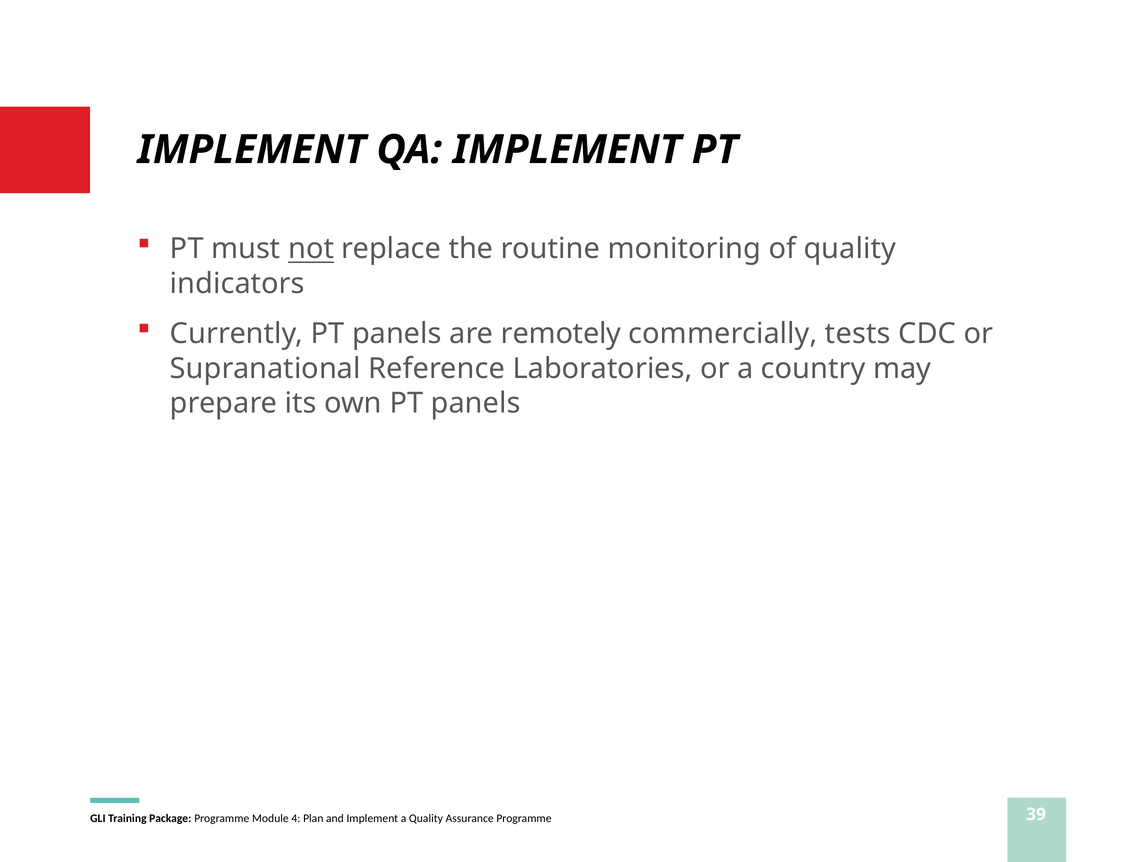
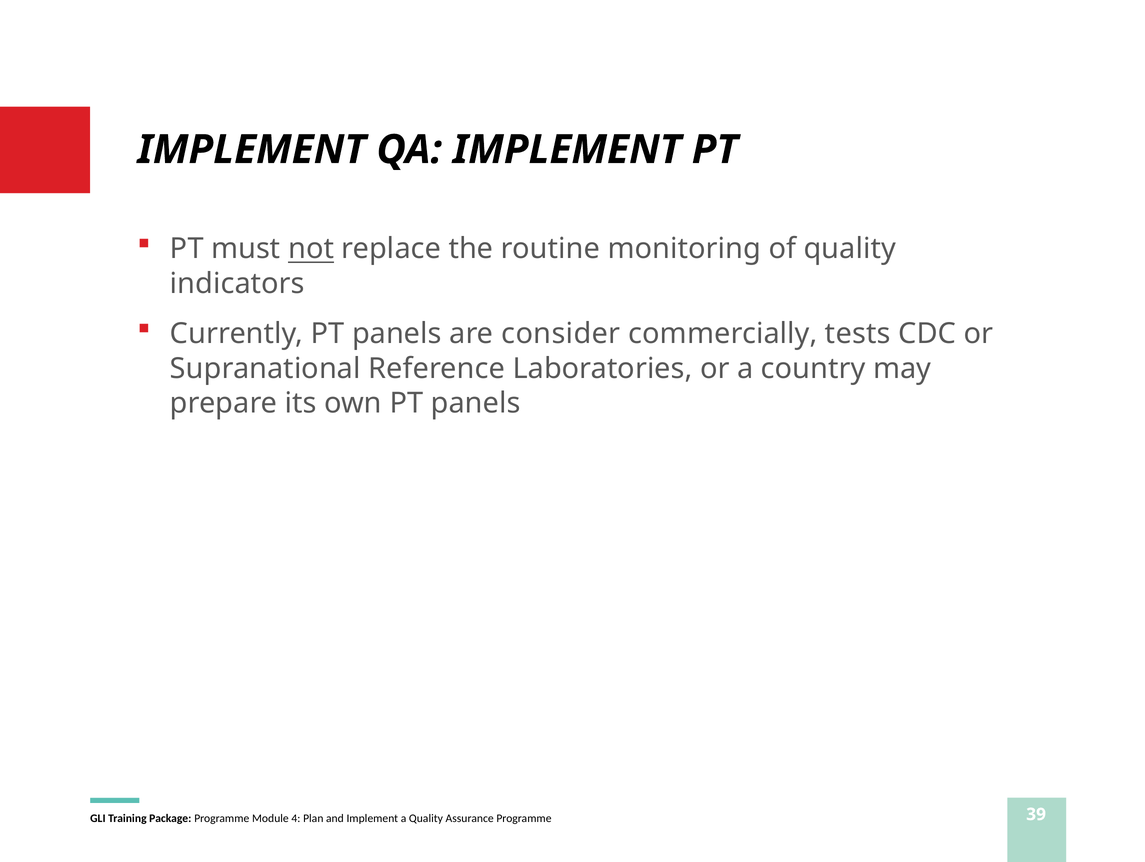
remotely: remotely -> consider
